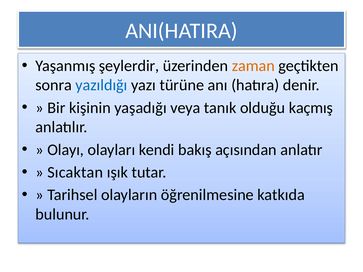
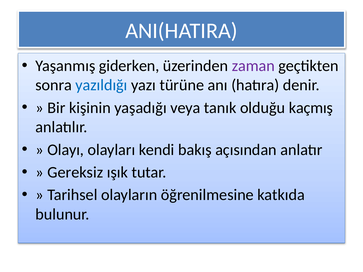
şeylerdir: şeylerdir -> giderken
zaman colour: orange -> purple
Sıcaktan: Sıcaktan -> Gereksiz
